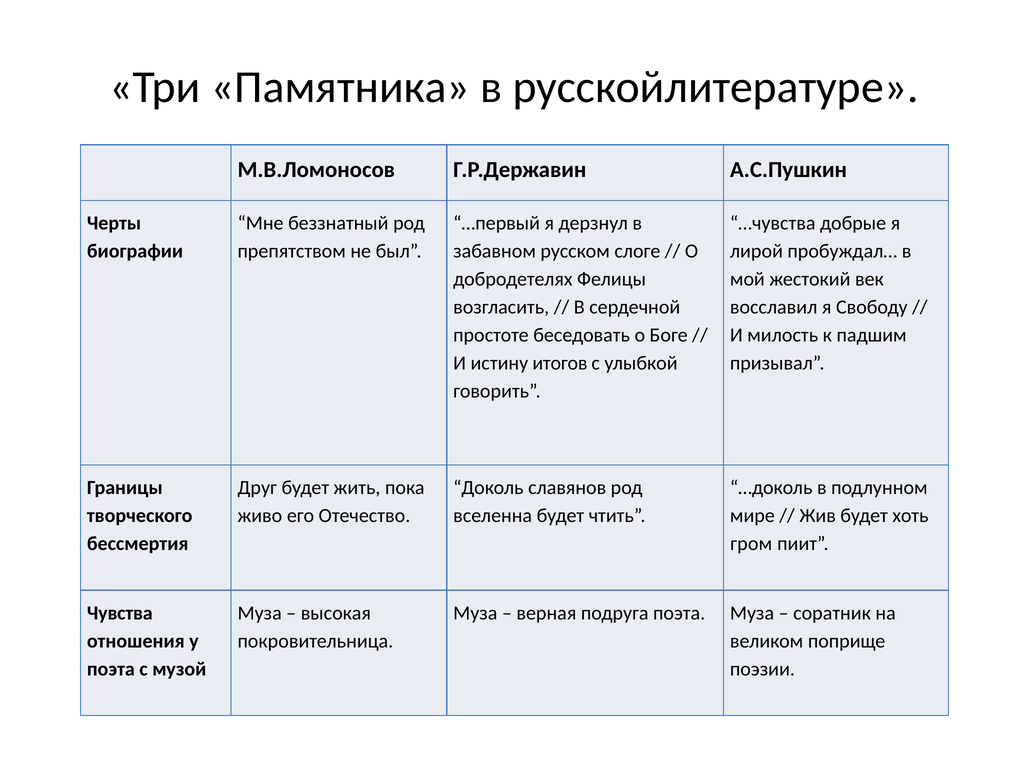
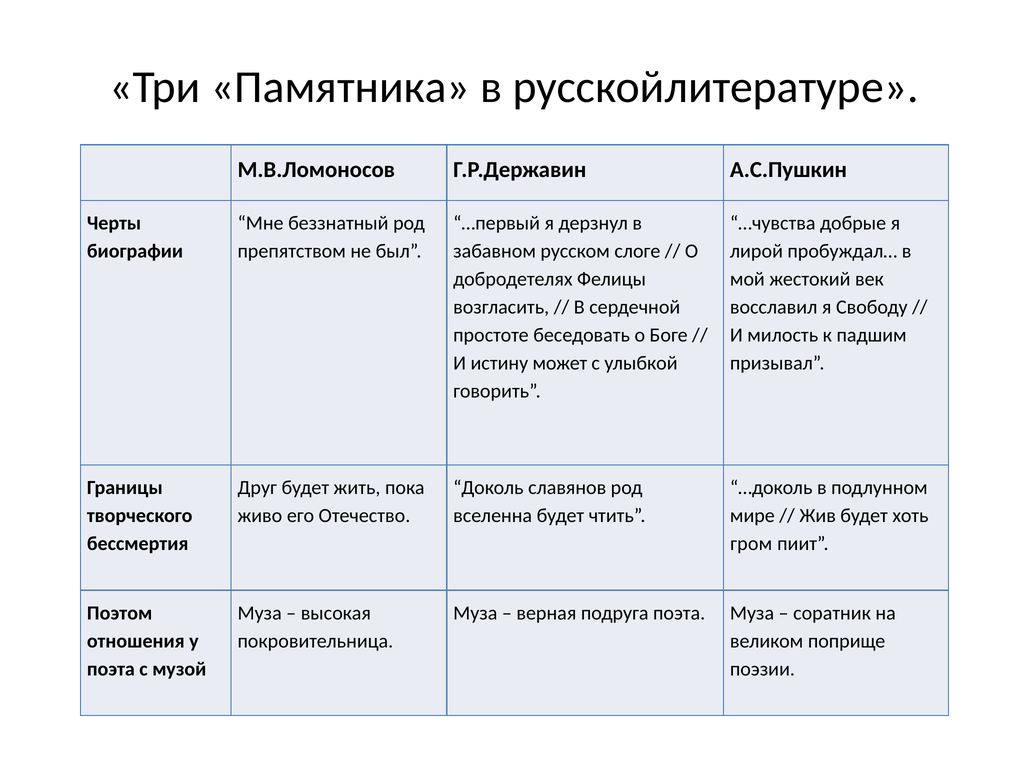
итогов: итогов -> может
Чувства: Чувства -> Поэтом
